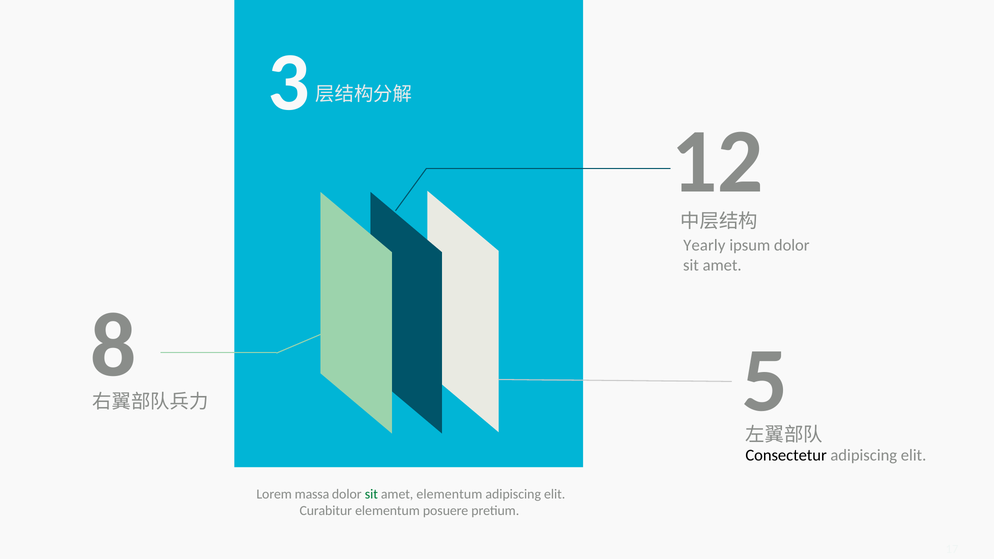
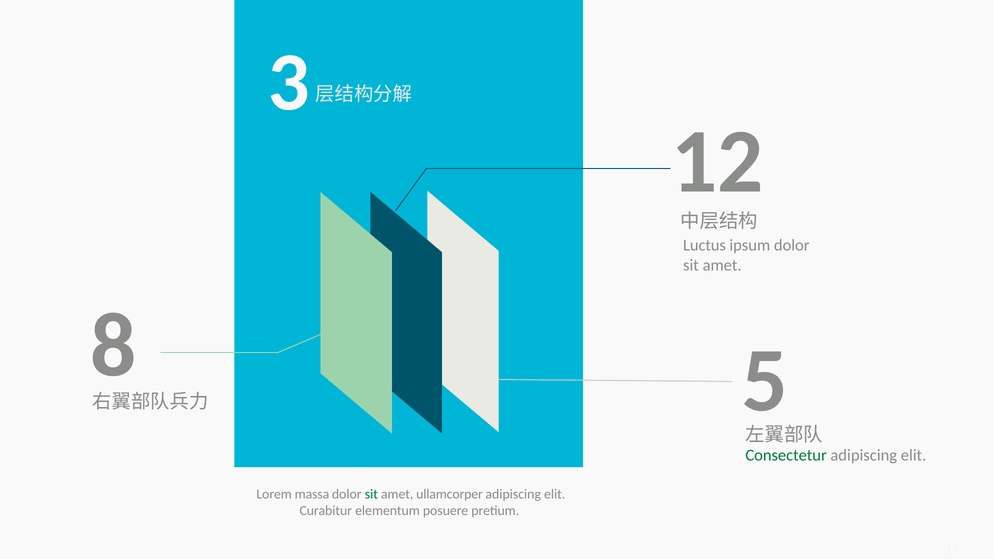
Yearly: Yearly -> Luctus
Consectetur colour: black -> green
amet elementum: elementum -> ullamcorper
